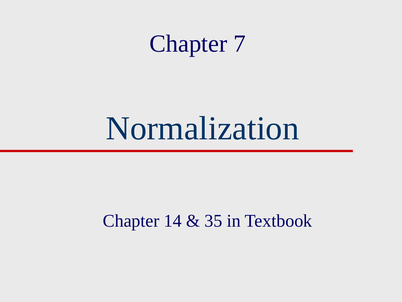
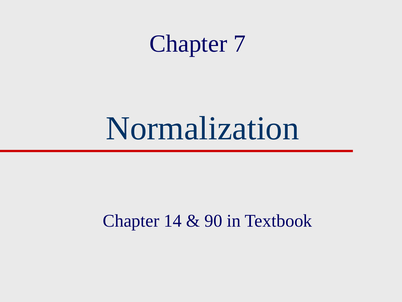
35: 35 -> 90
